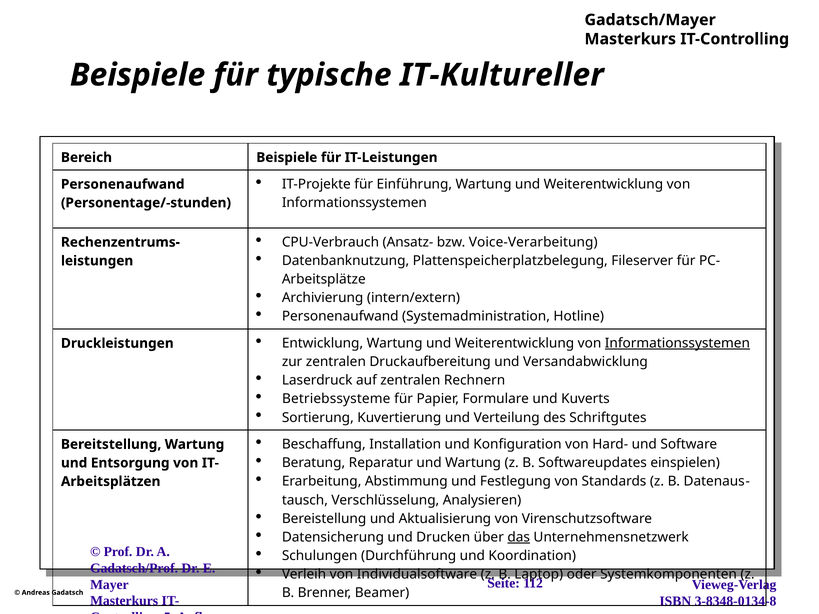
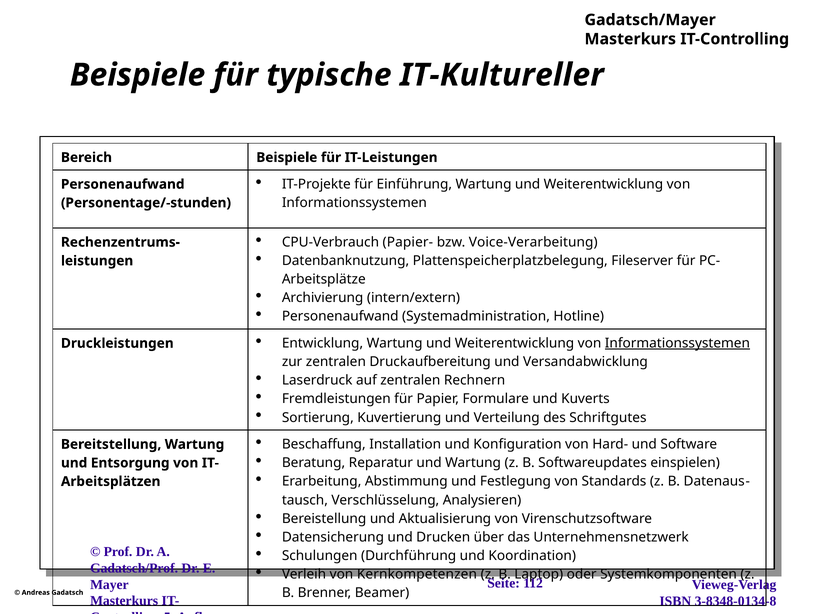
Ansatz-: Ansatz- -> Papier-
Betriebssysteme: Betriebssysteme -> Fremdleistungen
das underline: present -> none
Individualsoftware: Individualsoftware -> Kernkompetenzen
